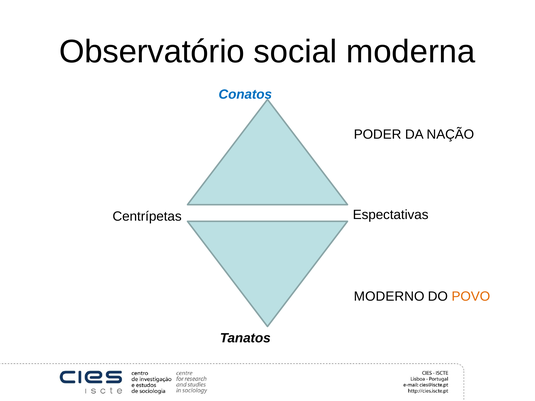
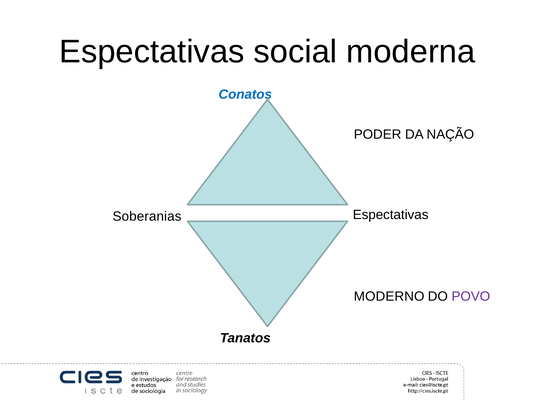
Observatório at (152, 52): Observatório -> Espectativas
Centrípetas: Centrípetas -> Soberanias
POVO colour: orange -> purple
